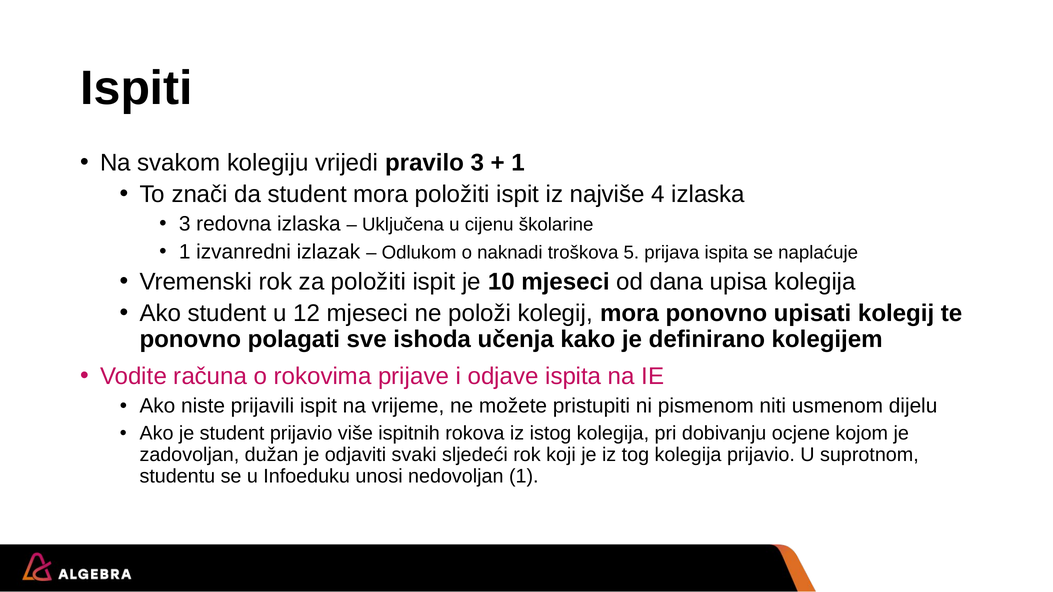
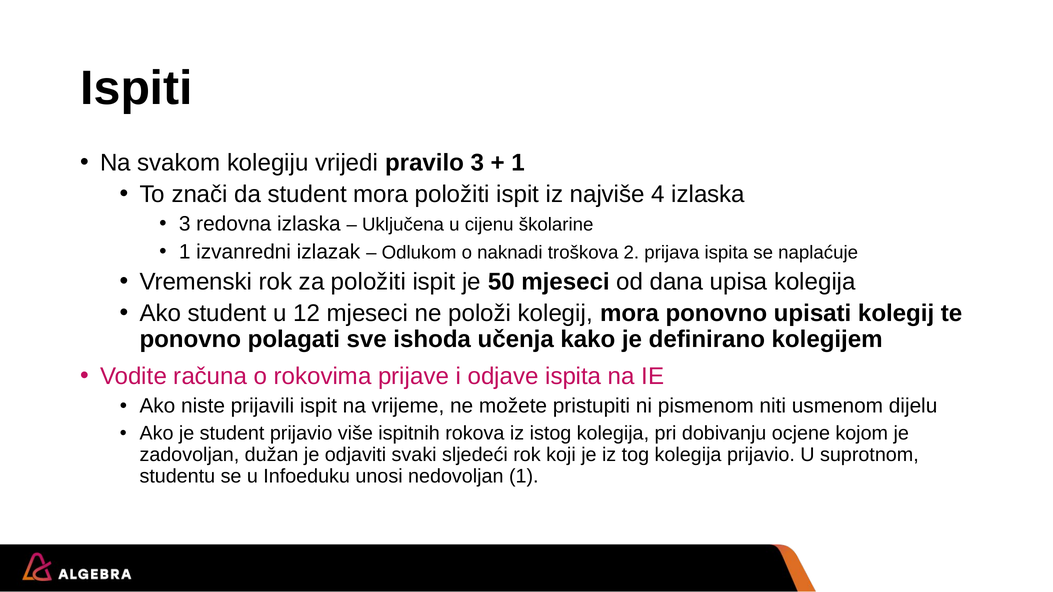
5: 5 -> 2
10: 10 -> 50
